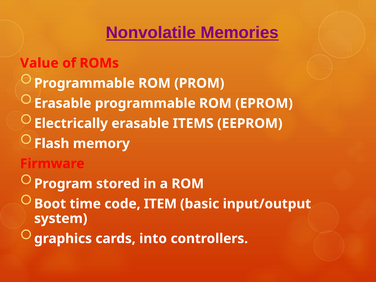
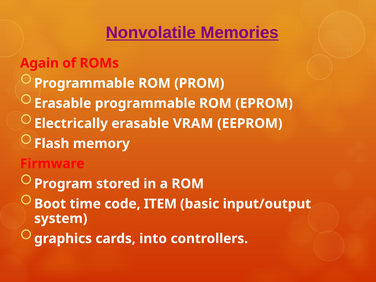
Value: Value -> Again
ITEMS: ITEMS -> VRAM
